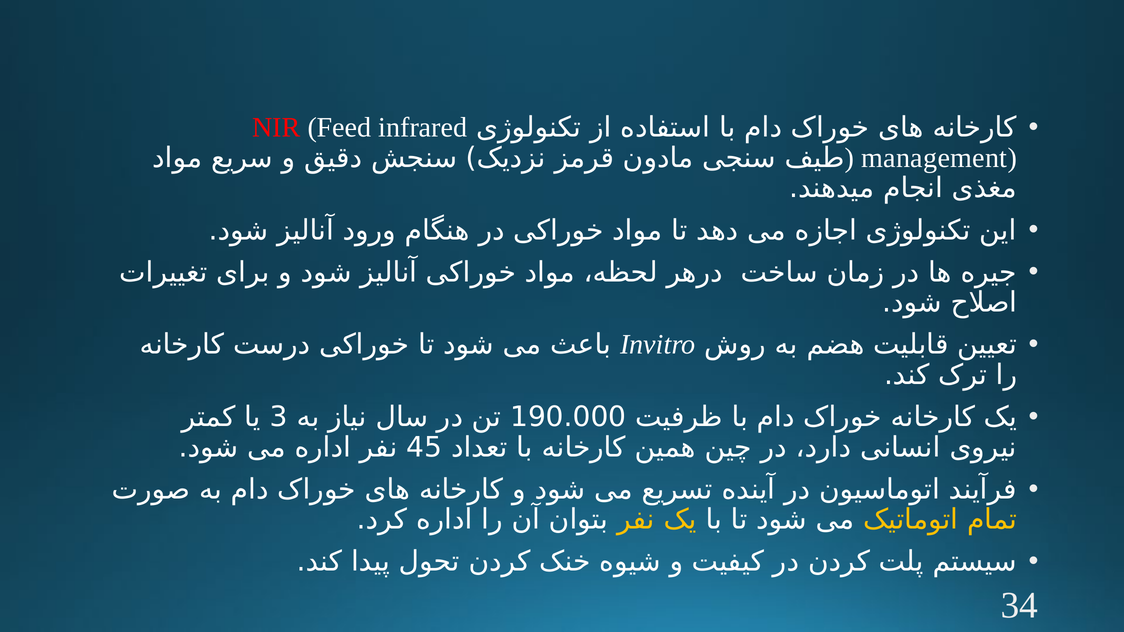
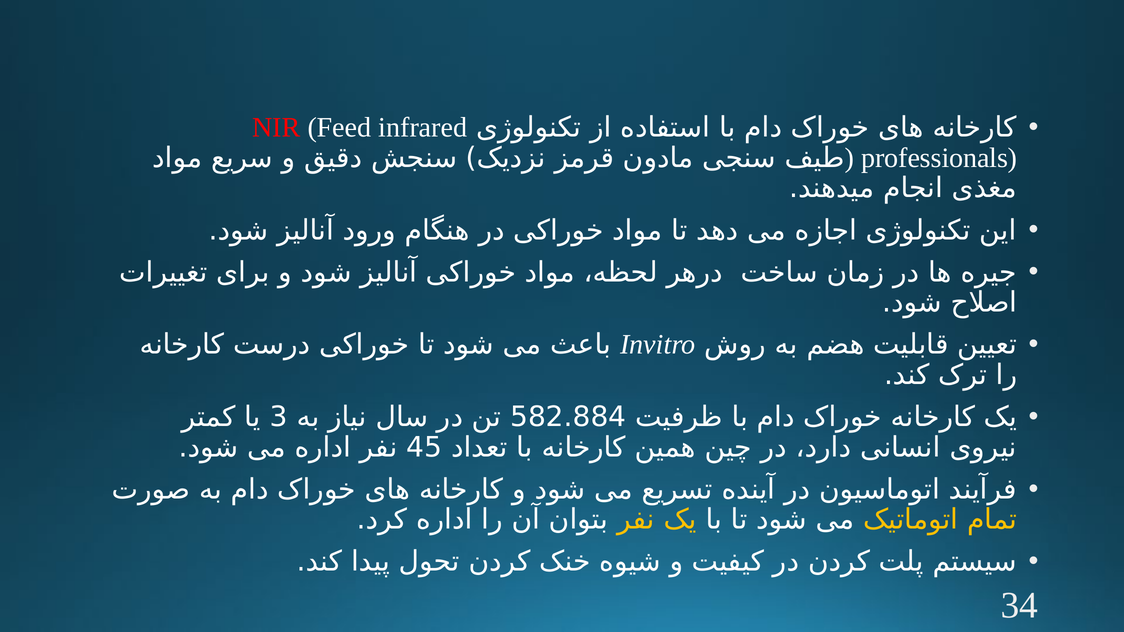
management: management -> professionals
190.000: 190.000 -> 582.884
